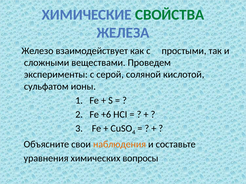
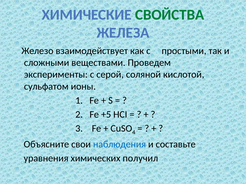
+6: +6 -> +5
наблюдения colour: orange -> blue
вопросы: вопросы -> получил
